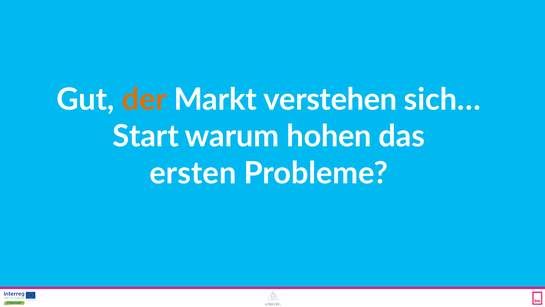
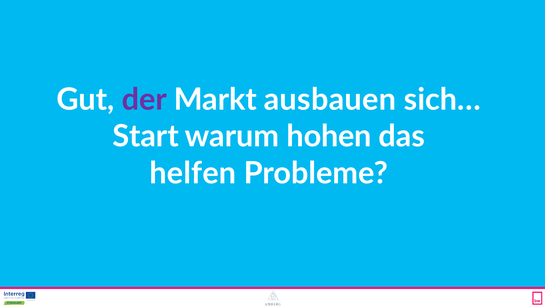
der colour: orange -> purple
verstehen: verstehen -> ausbauen
ersten: ersten -> helfen
